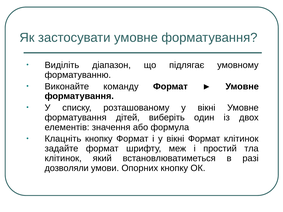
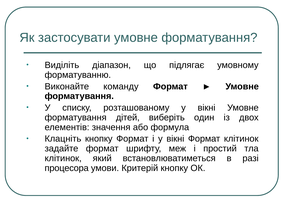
дозволяли: дозволяли -> процесора
Опорних: Опорних -> Критерій
